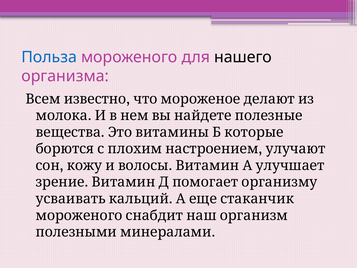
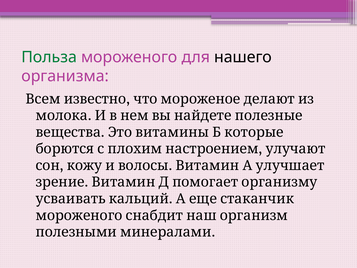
Польза colour: blue -> green
